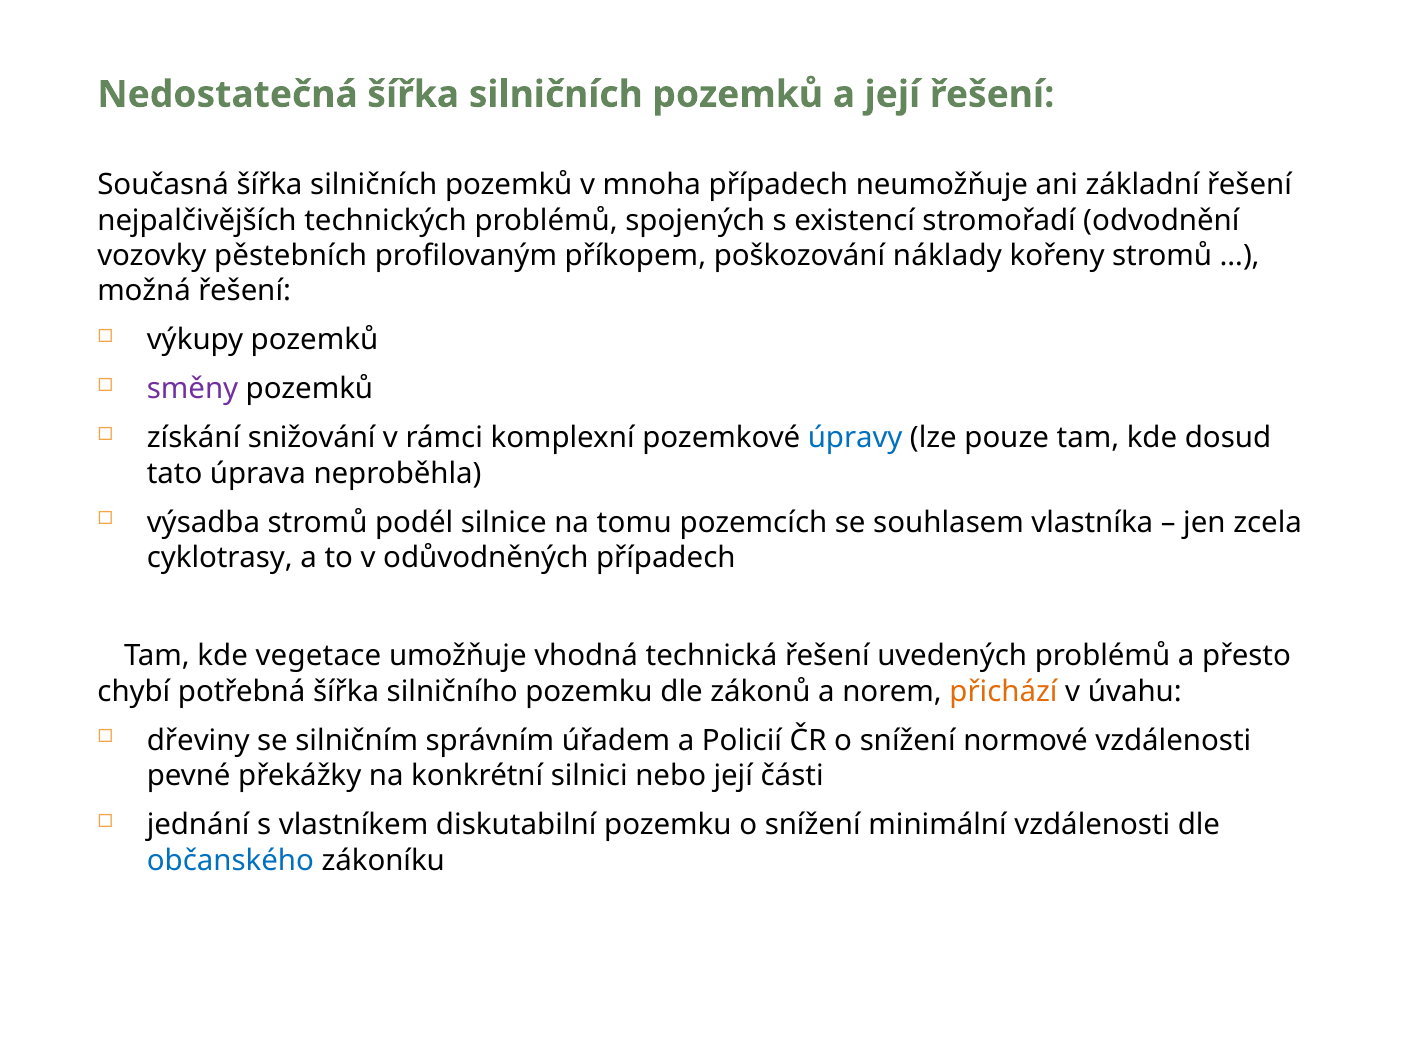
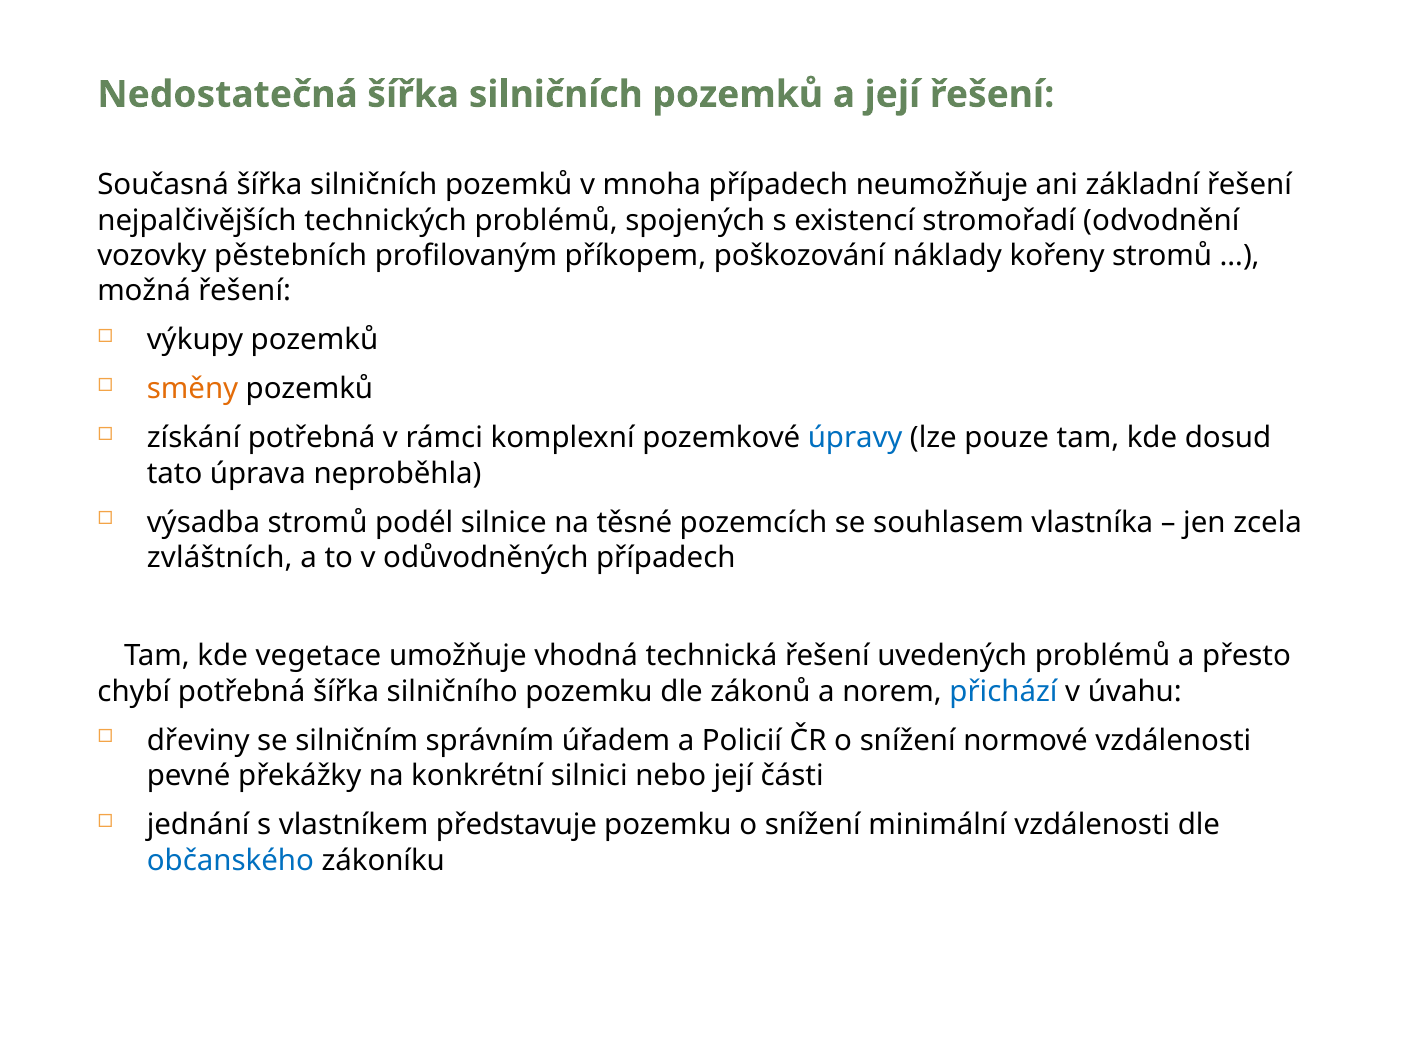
směny colour: purple -> orange
získání snižování: snižování -> potřebná
tomu: tomu -> těsné
cyklotrasy: cyklotrasy -> zvláštních
přichází colour: orange -> blue
diskutabilní: diskutabilní -> představuje
